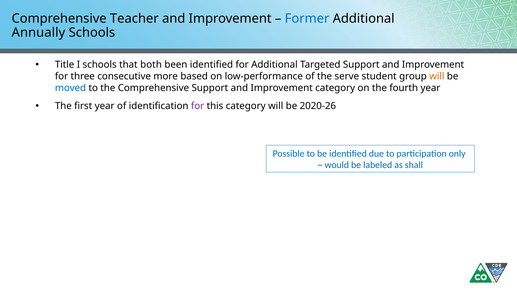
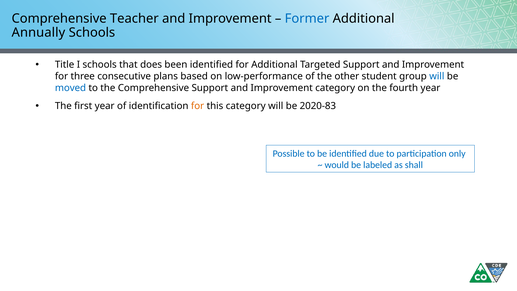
both: both -> does
more: more -> plans
serve: serve -> other
will at (437, 76) colour: orange -> blue
for at (198, 106) colour: purple -> orange
2020-26: 2020-26 -> 2020-83
